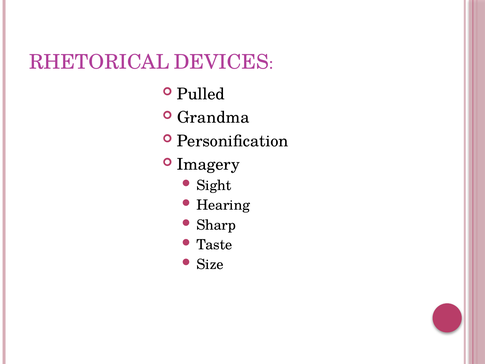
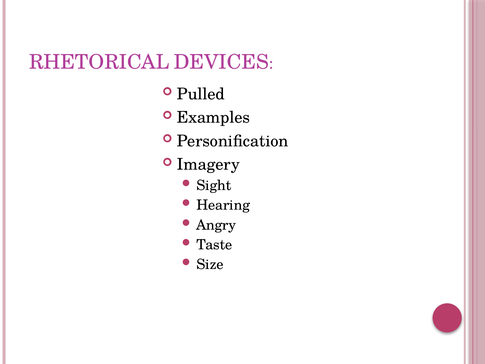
Grandma: Grandma -> Examples
Sharp: Sharp -> Angry
